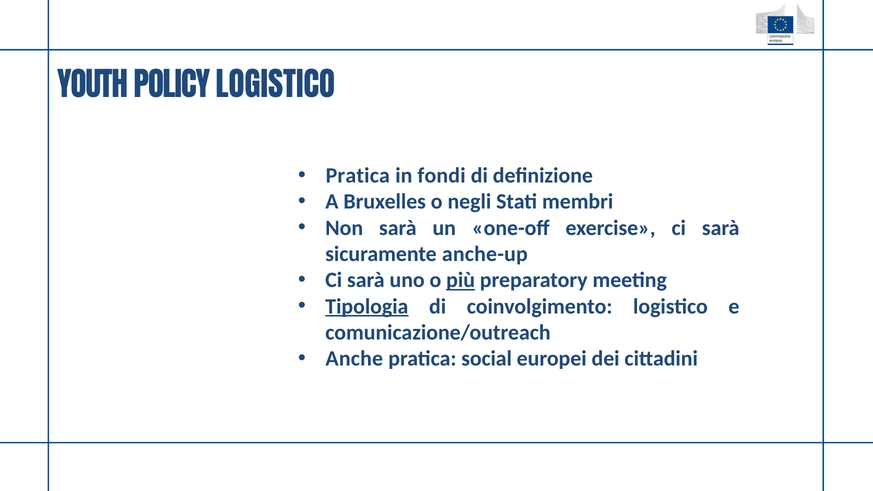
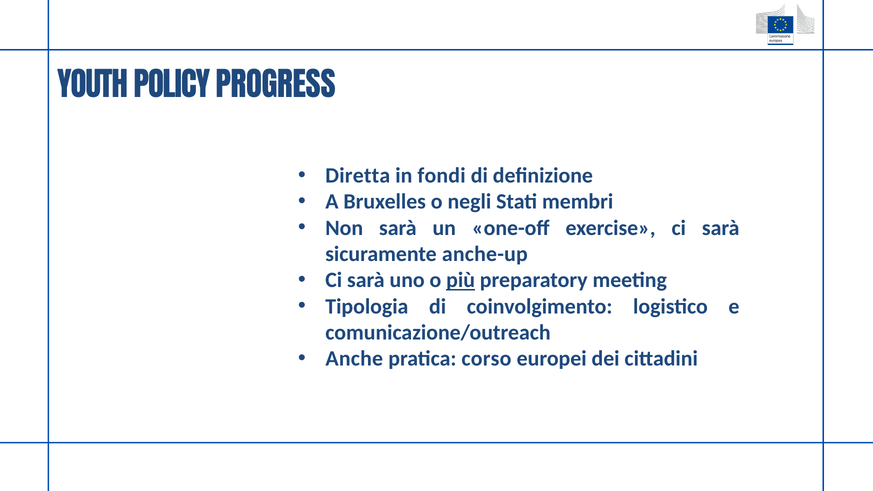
POLICY LOGISTICO: LOGISTICO -> PROGRESS
Pratica at (358, 175): Pratica -> Diretta
Tipologia underline: present -> none
social: social -> corso
